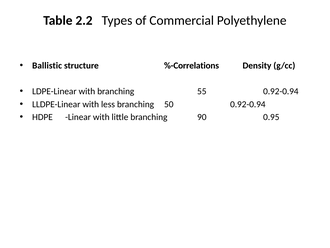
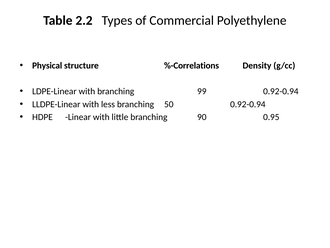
Ballistic: Ballistic -> Physical
55: 55 -> 99
